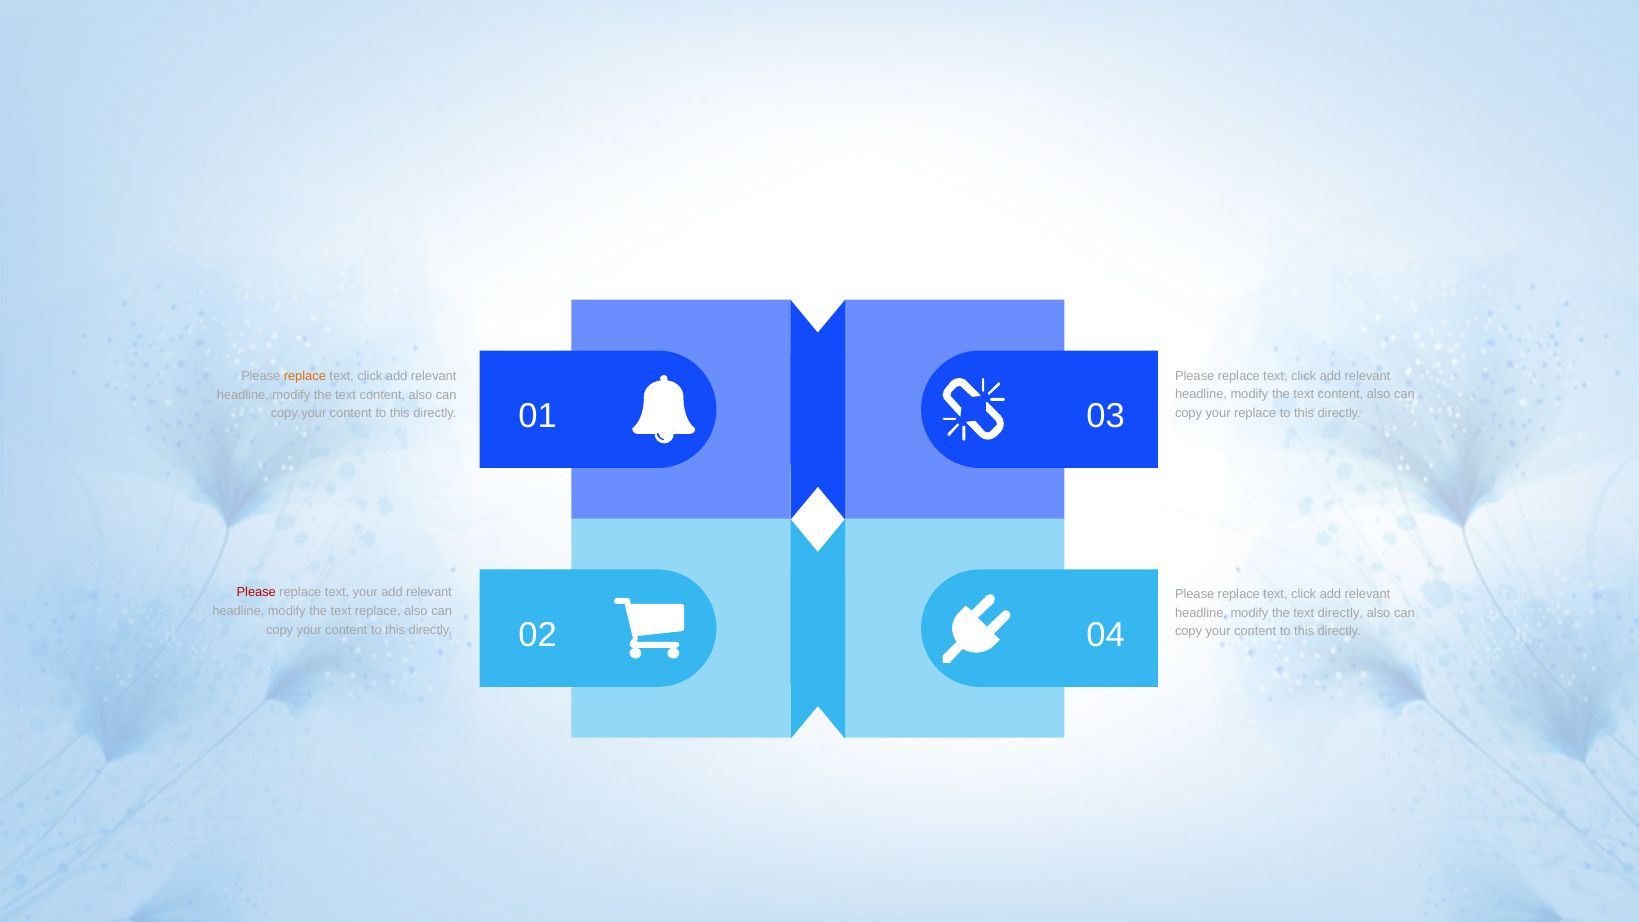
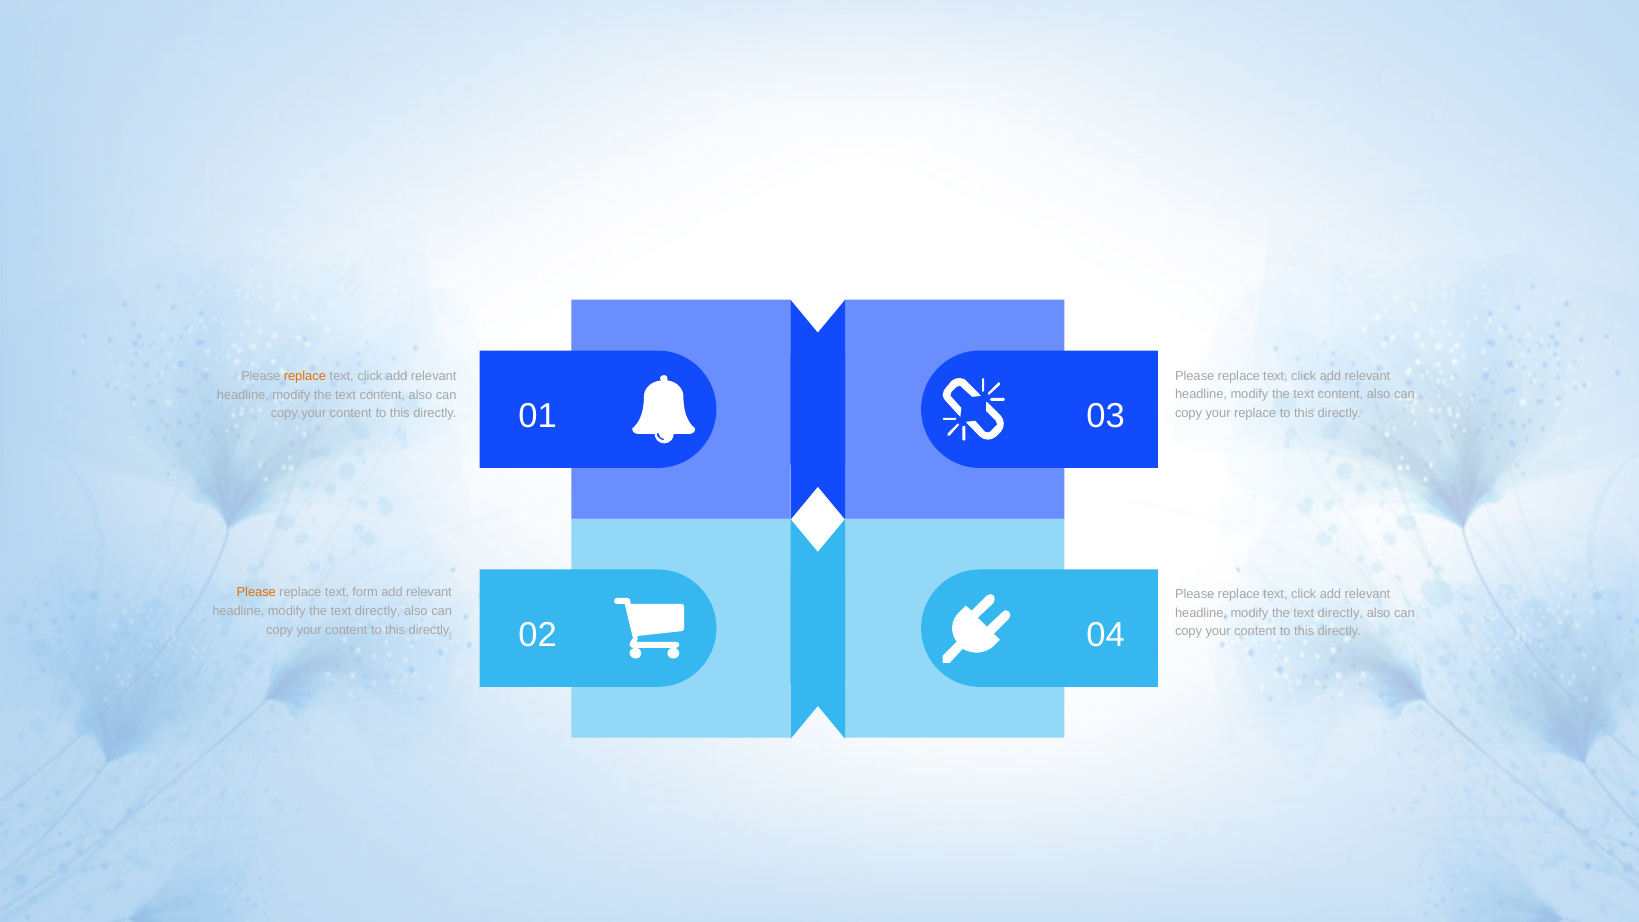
Please at (256, 592) colour: red -> orange
text your: your -> form
replace at (378, 611): replace -> directly
